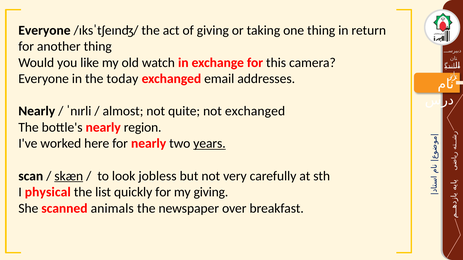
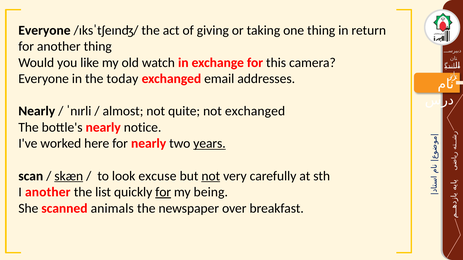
region: region -> notice
jobless: jobless -> excuse
not at (211, 176) underline: none -> present
I physical: physical -> another
for at (163, 192) underline: none -> present
my giving: giving -> being
